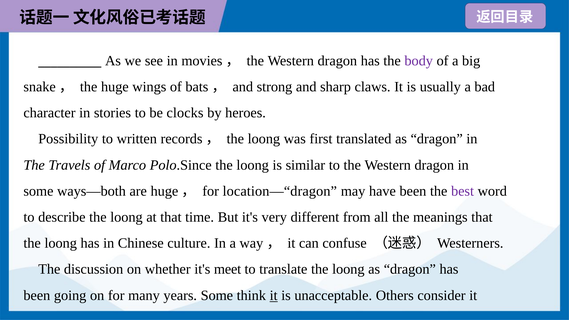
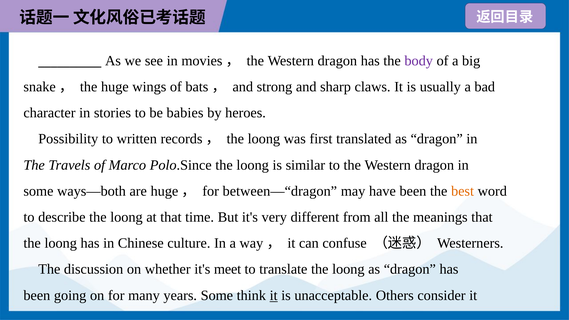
clocks: clocks -> babies
location—“dragon: location—“dragon -> between—“dragon
best colour: purple -> orange
